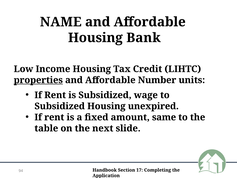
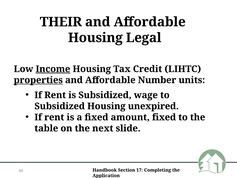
NAME: NAME -> THEIR
Bank: Bank -> Legal
Income underline: none -> present
amount same: same -> fixed
